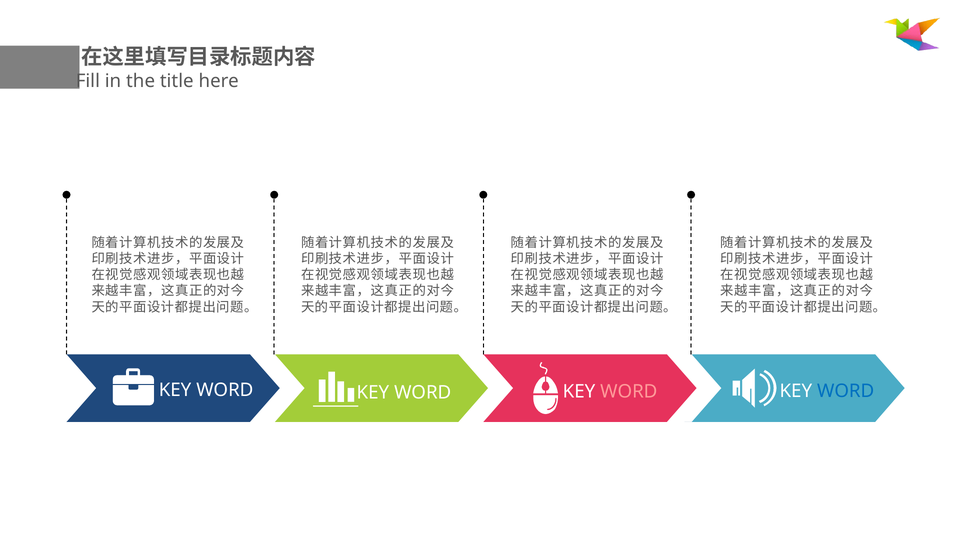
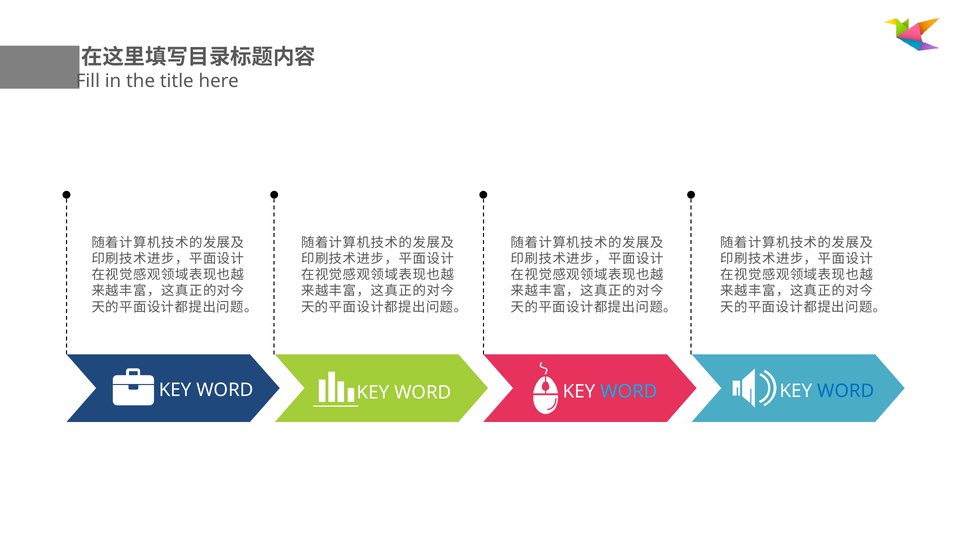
WORD at (629, 392) colour: pink -> light blue
